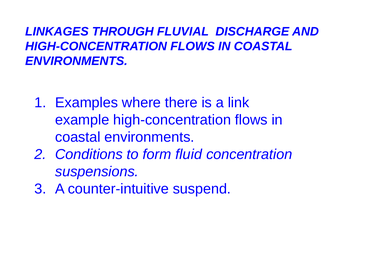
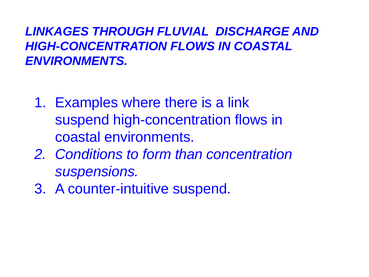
example at (82, 120): example -> suspend
fluid: fluid -> than
